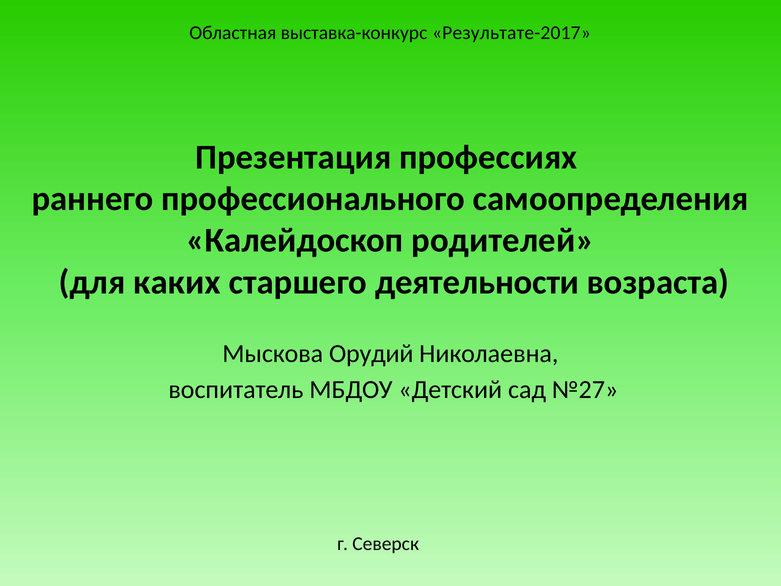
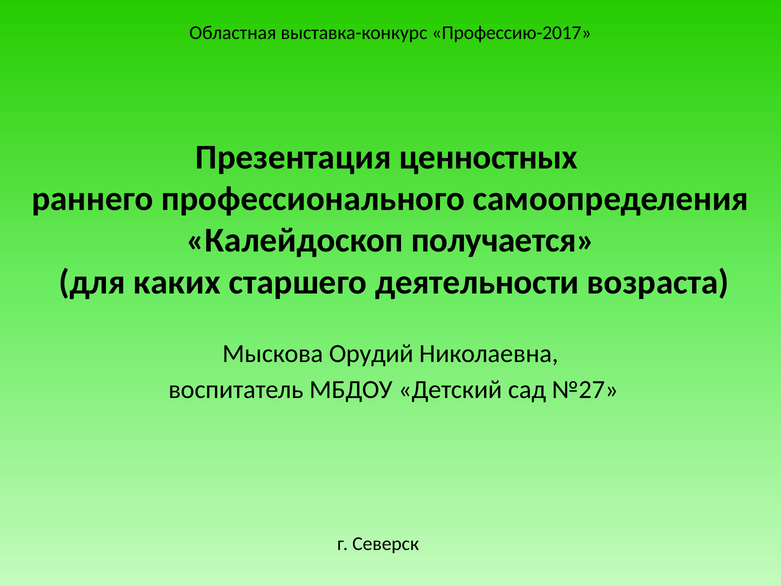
Результате-2017: Результате-2017 -> Профессию-2017
профессиях: профессиях -> ценностных
родителей: родителей -> получается
